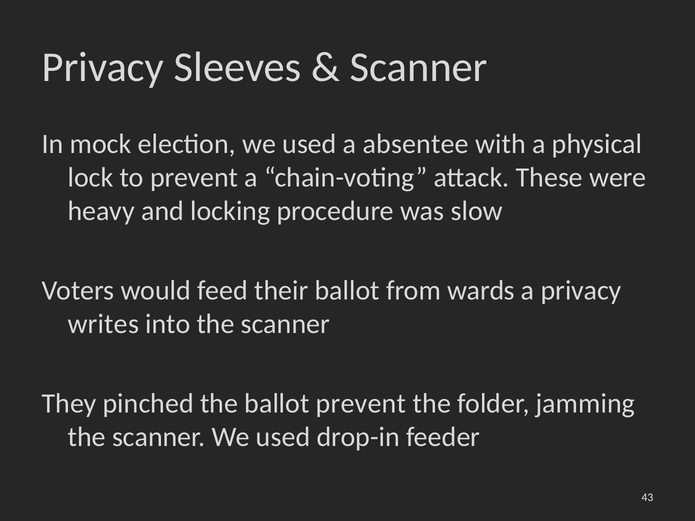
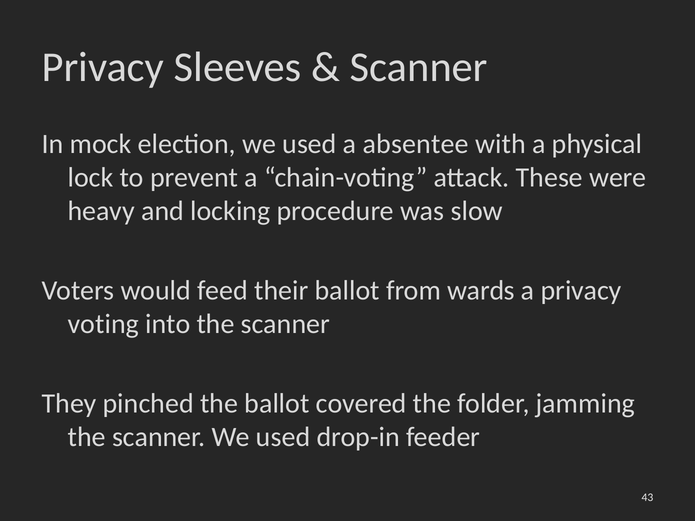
writes: writes -> voting
ballot prevent: prevent -> covered
